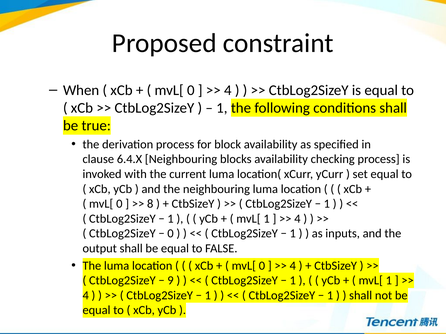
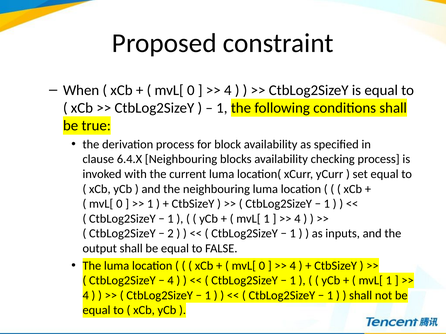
8 at (150, 204): 8 -> 1
0 at (171, 234): 0 -> 2
9 at (171, 281): 9 -> 4
